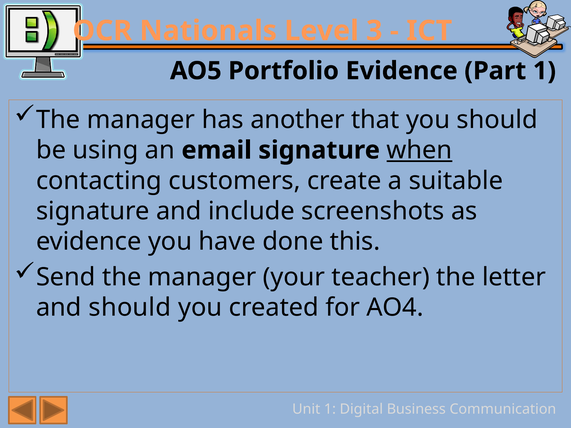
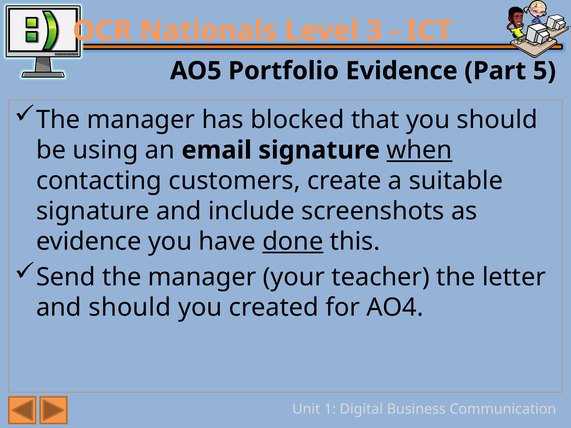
Part 1: 1 -> 5
another: another -> blocked
done underline: none -> present
